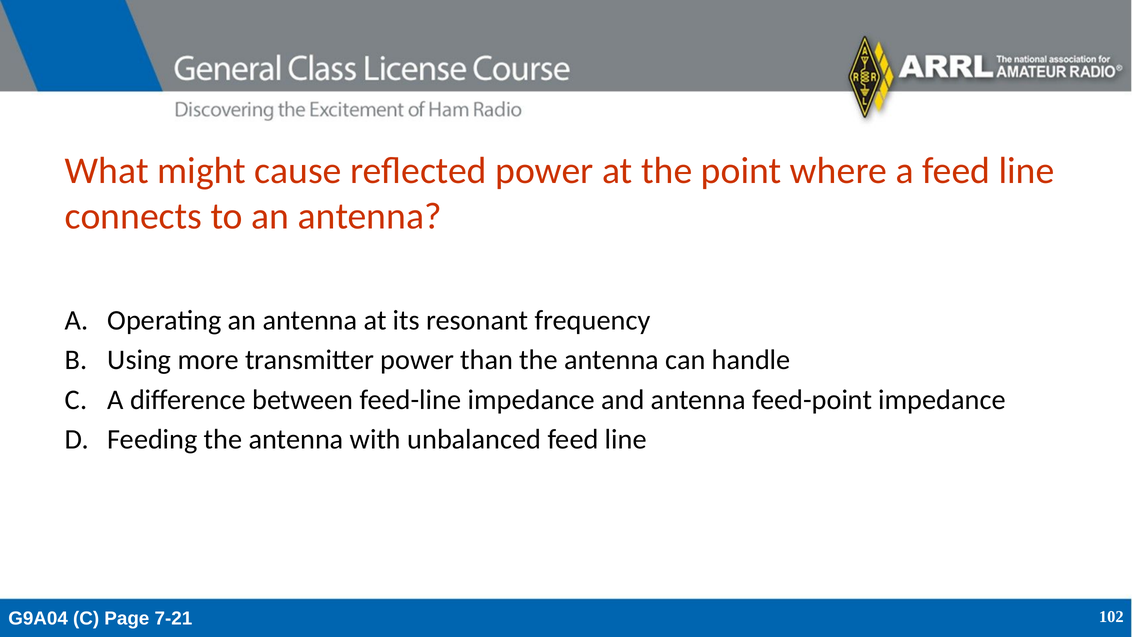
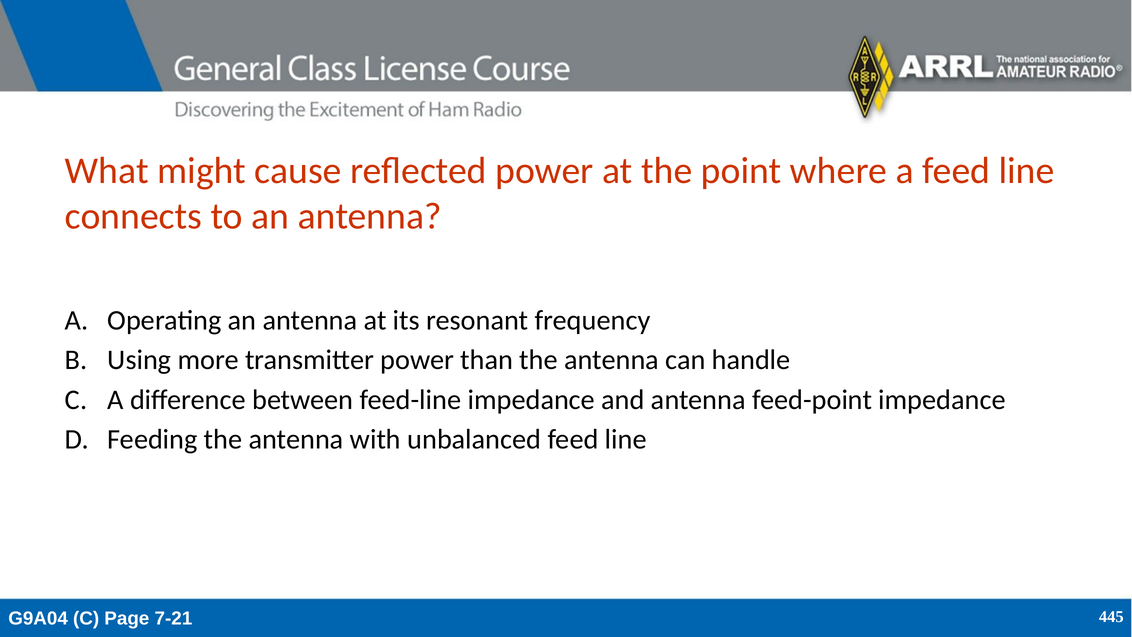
102: 102 -> 445
